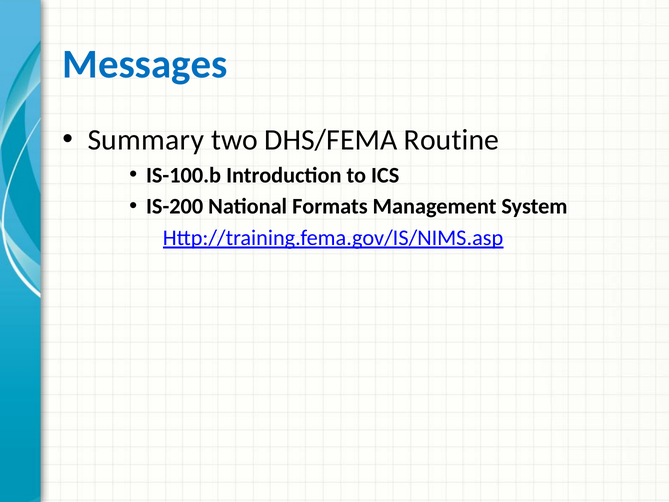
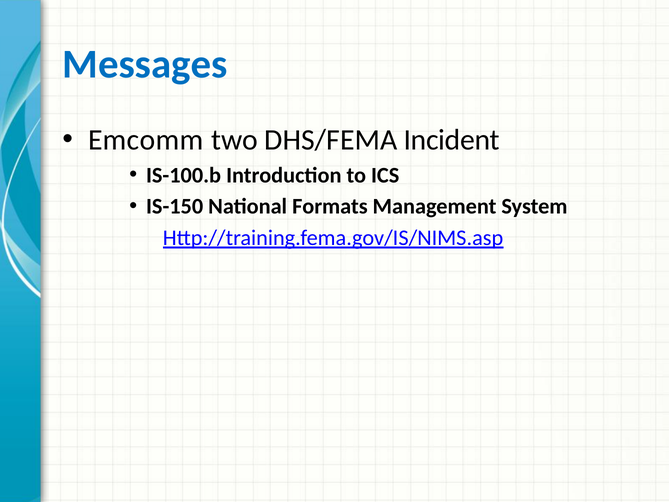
Summary: Summary -> Emcomm
Routine: Routine -> Incident
IS-200: IS-200 -> IS-150
